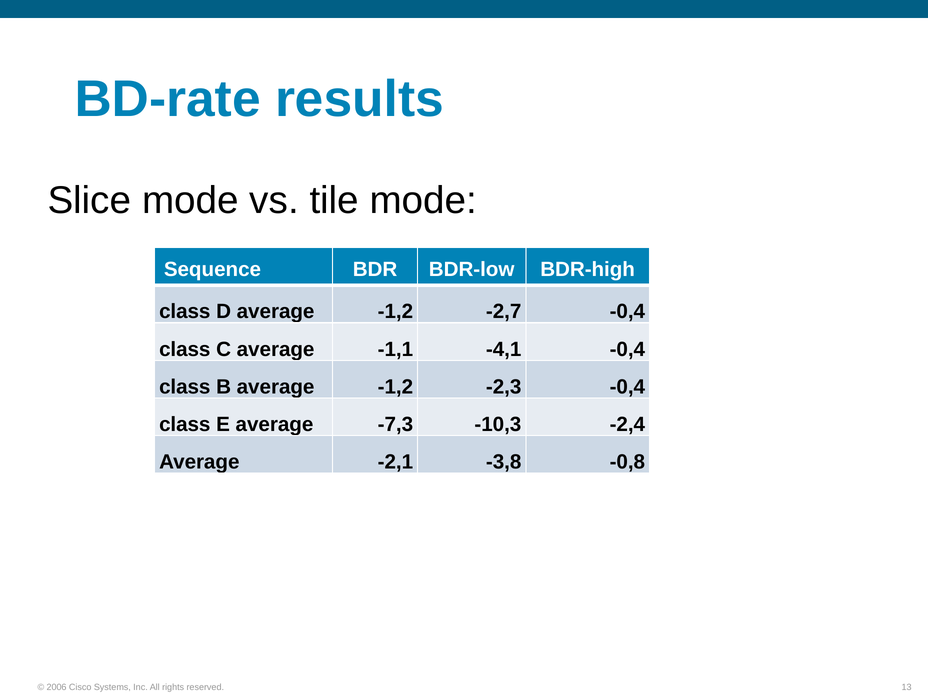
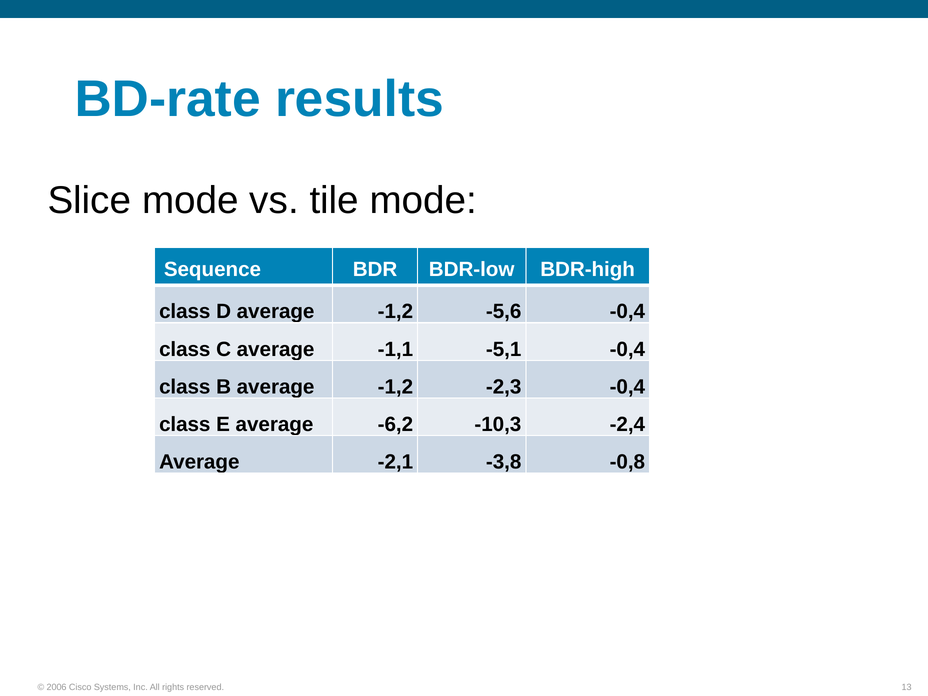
-2,7: -2,7 -> -5,6
-4,1: -4,1 -> -5,1
-7,3: -7,3 -> -6,2
